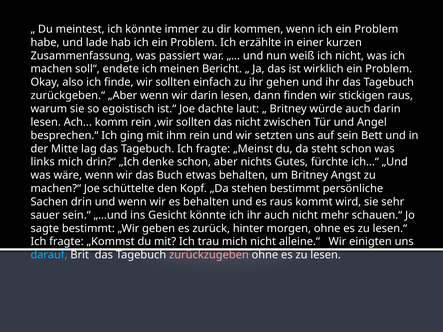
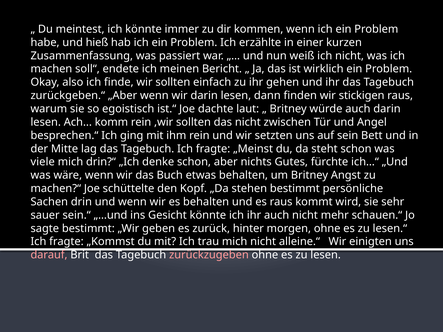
lade: lade -> hieß
links: links -> viele
darauf colour: light blue -> pink
